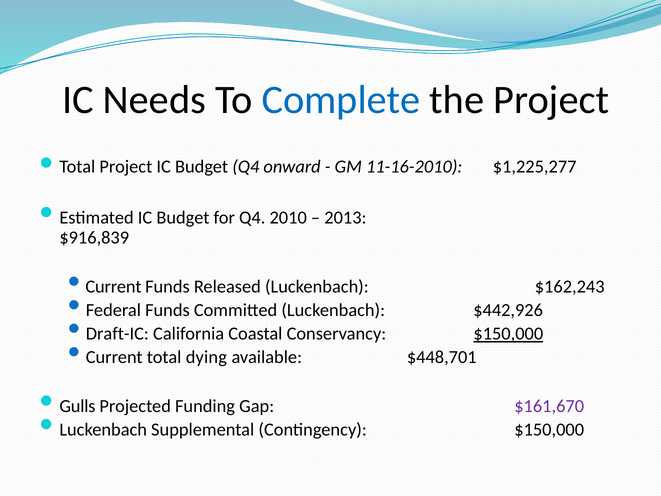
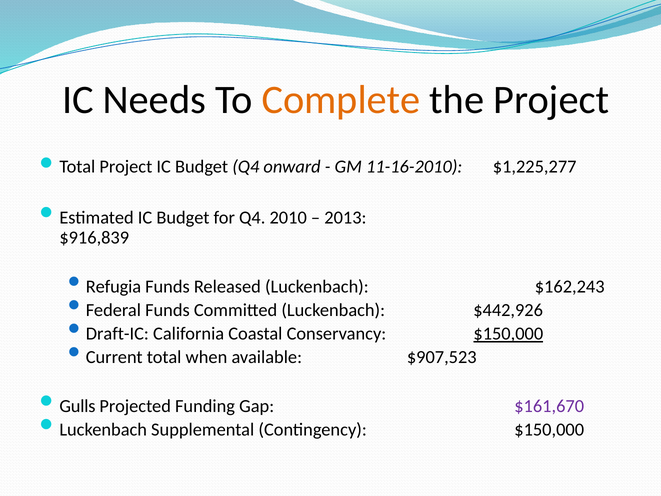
Complete colour: blue -> orange
Current at (114, 287): Current -> Refugia
dying: dying -> when
$448,701: $448,701 -> $907,523
